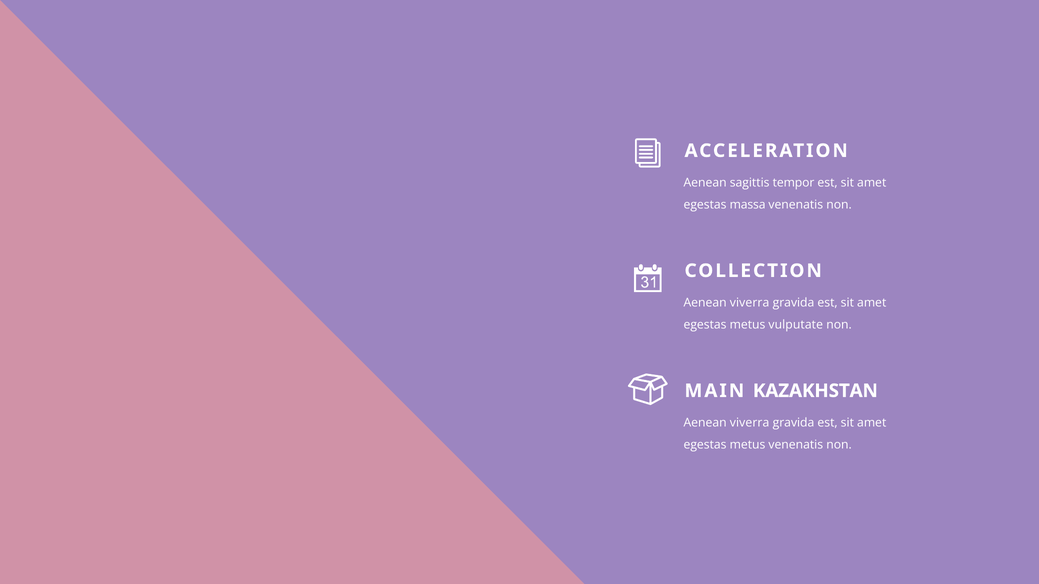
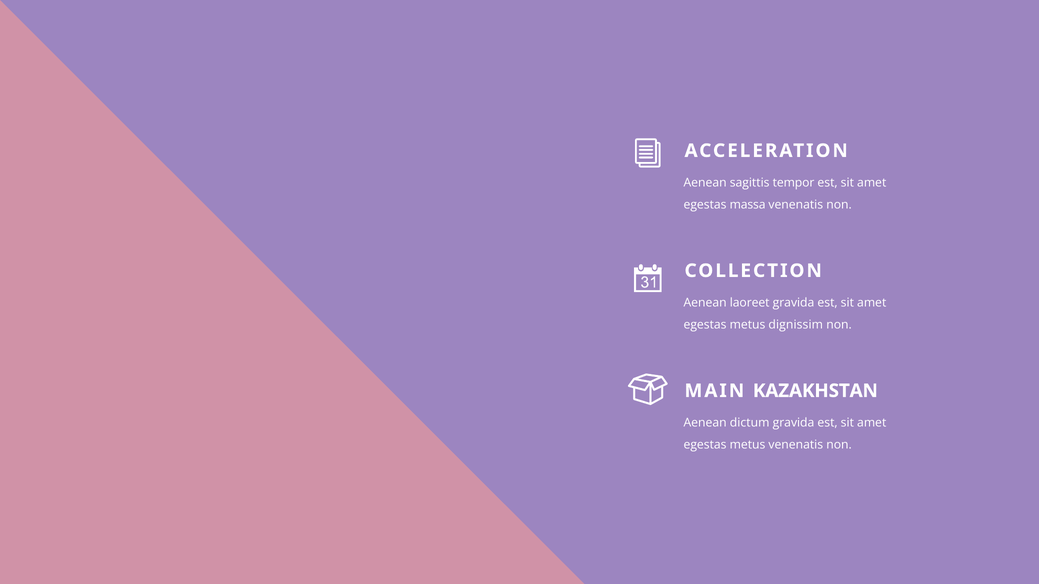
viverra at (750, 303): viverra -> laoreet
vulputate: vulputate -> dignissim
viverra at (750, 423): viverra -> dictum
